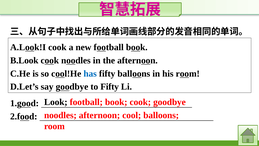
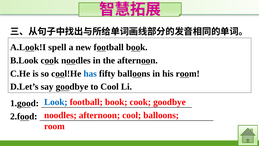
A.Look!I cook: cook -> spell
to Fifty: Fifty -> Cool
Look colour: black -> blue
